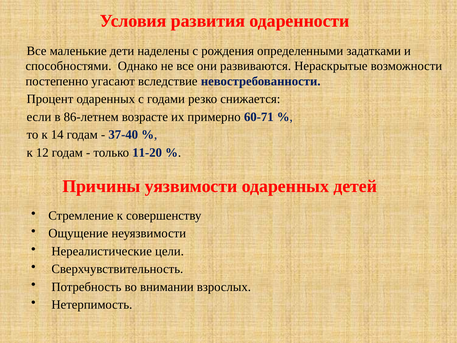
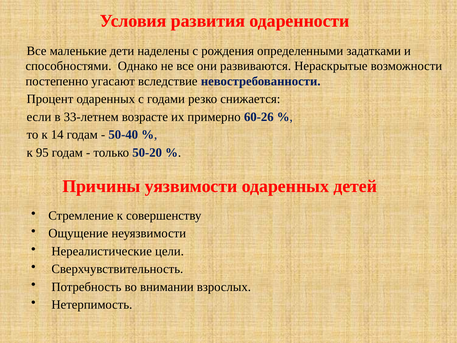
86-летнем: 86-летнем -> 33-летнем
60‑71: 60‑71 -> 60‑26
37‑40: 37‑40 -> 50‑40
12: 12 -> 95
11‑20: 11‑20 -> 50‑20
